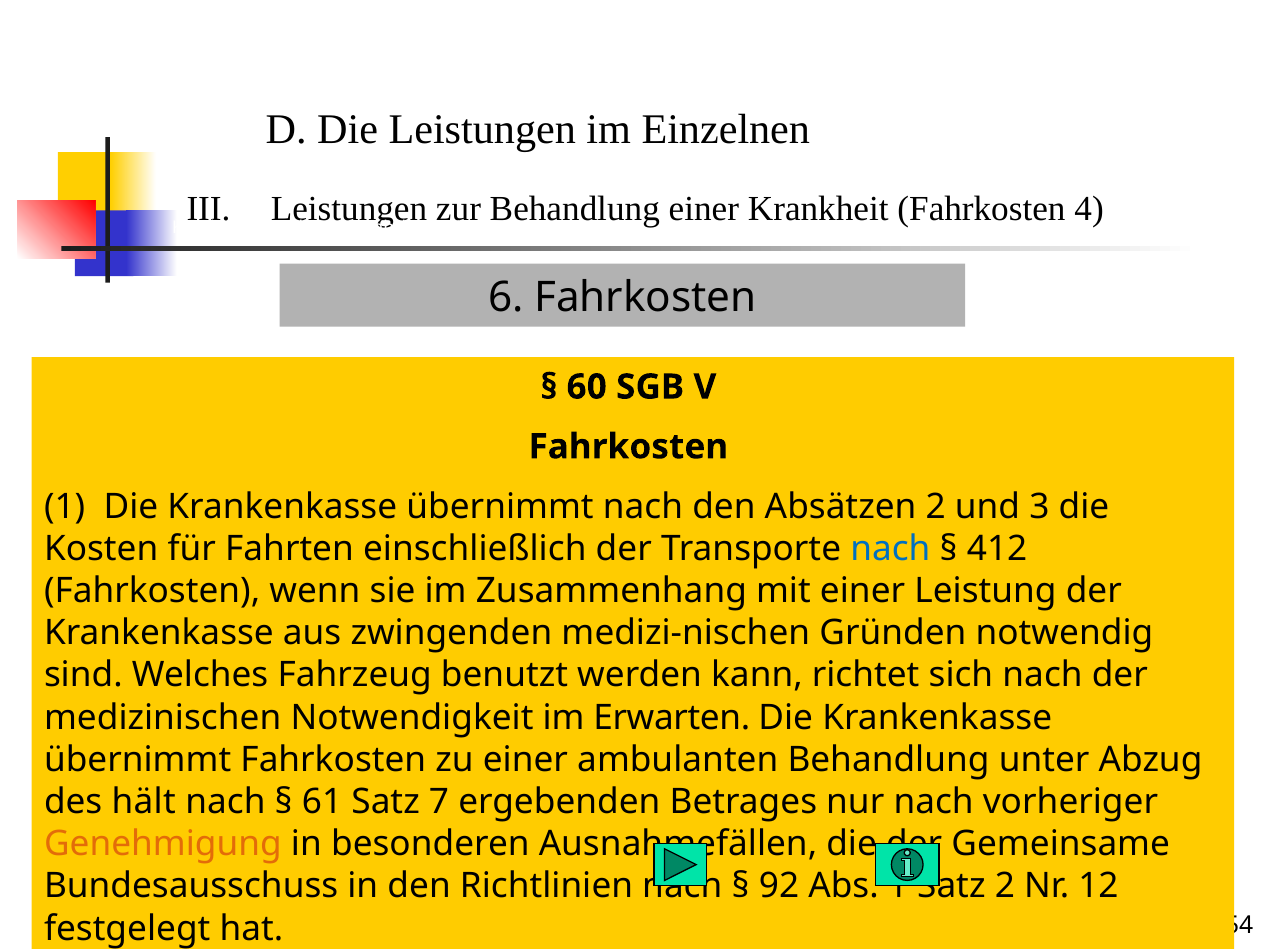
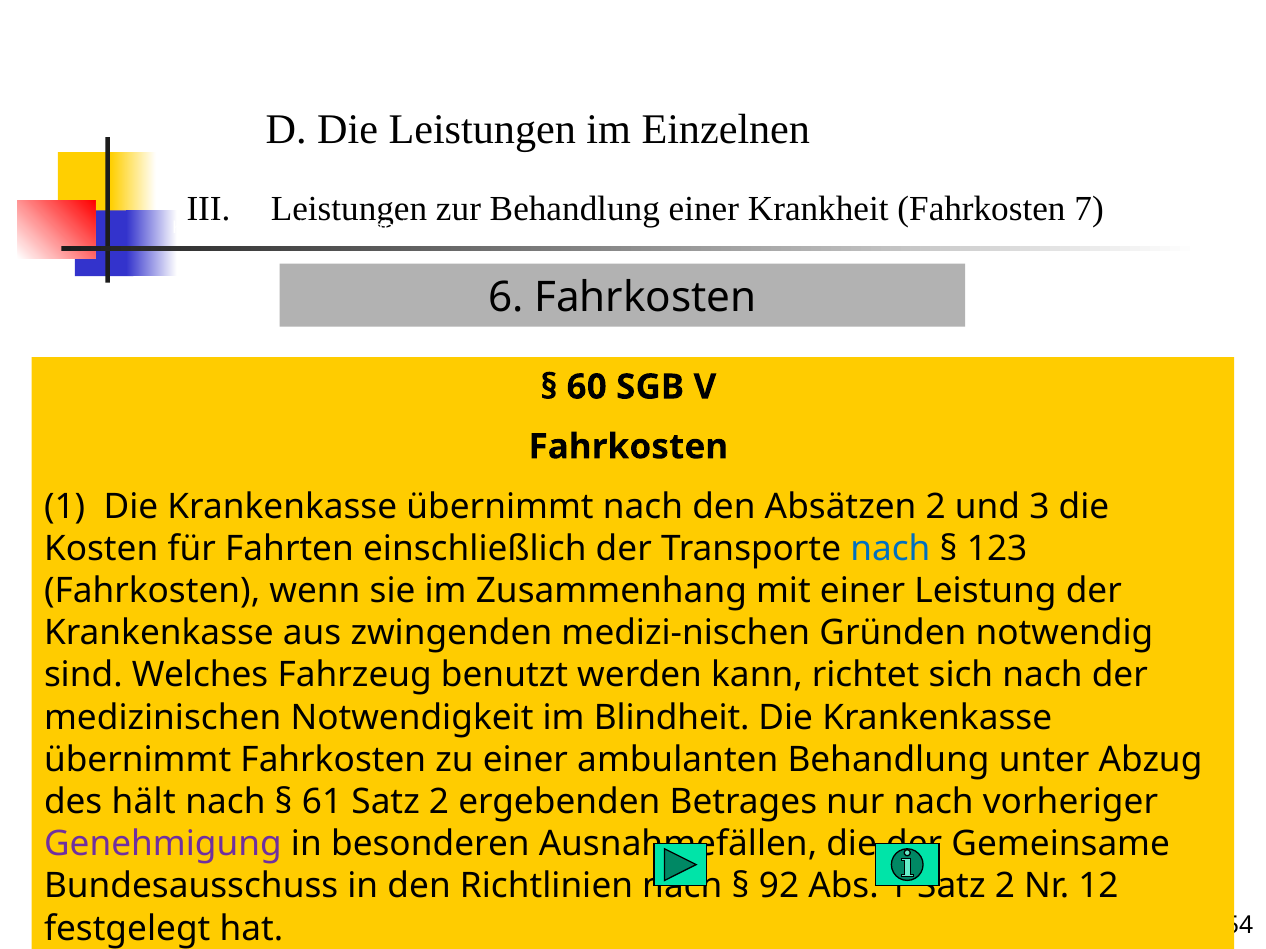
4: 4 -> 7
412: 412 -> 123
Erwarten: Erwarten -> Blindheit
61 Satz 7: 7 -> 2
Genehmigung colour: orange -> purple
